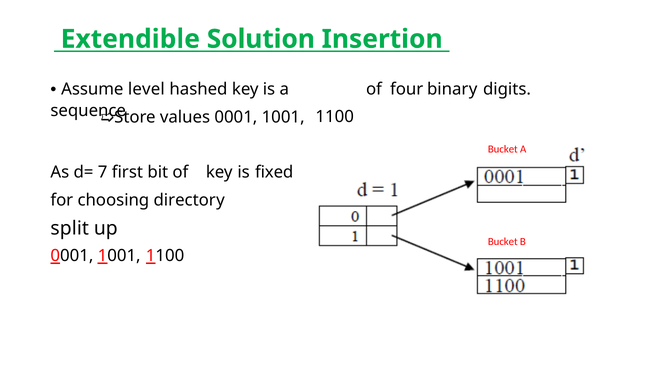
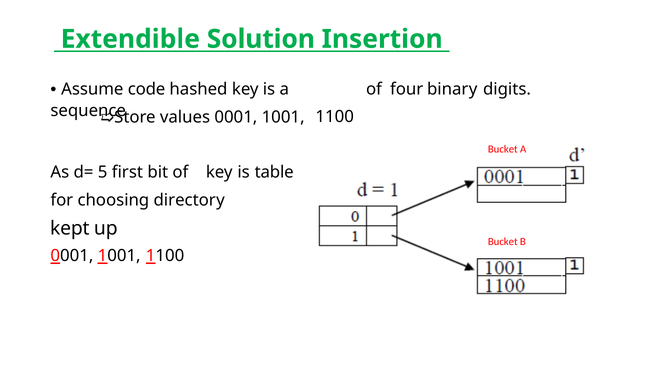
level: level -> code
7: 7 -> 5
fixed: fixed -> table
split: split -> kept
